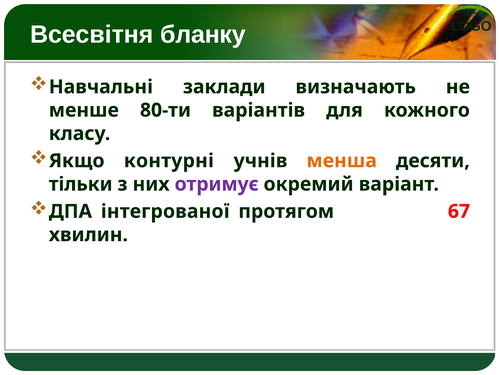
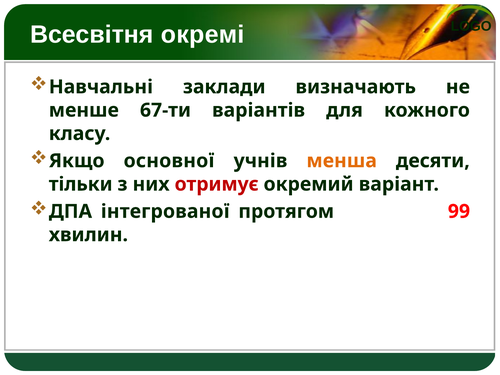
бланку: бланку -> окремі
80-ти: 80-ти -> 67-ти
контурні: контурні -> основної
отримує colour: purple -> red
67: 67 -> 99
